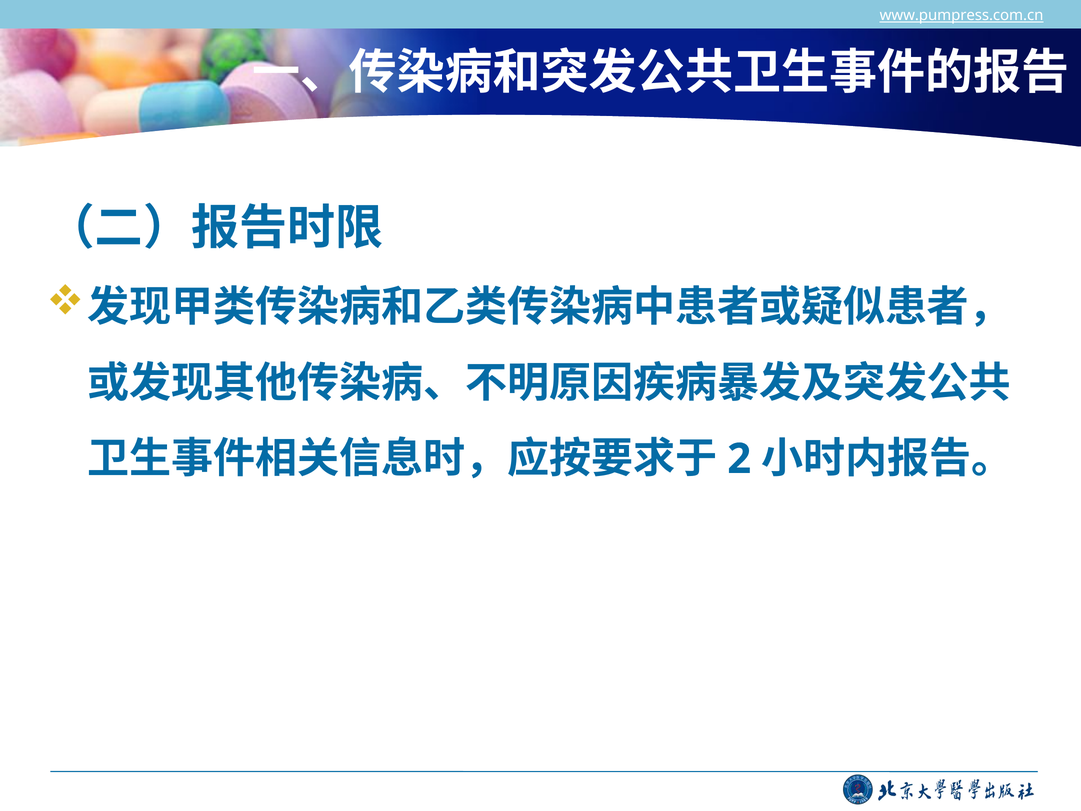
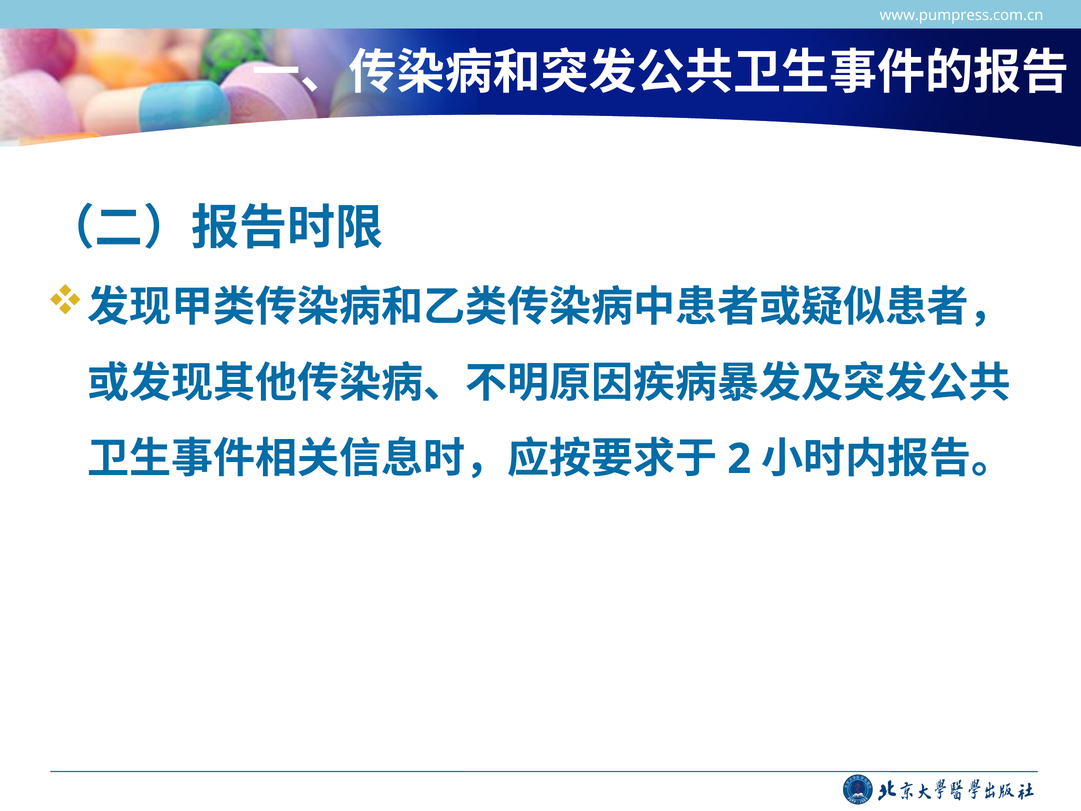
www.pumpress.com.cn underline: present -> none
